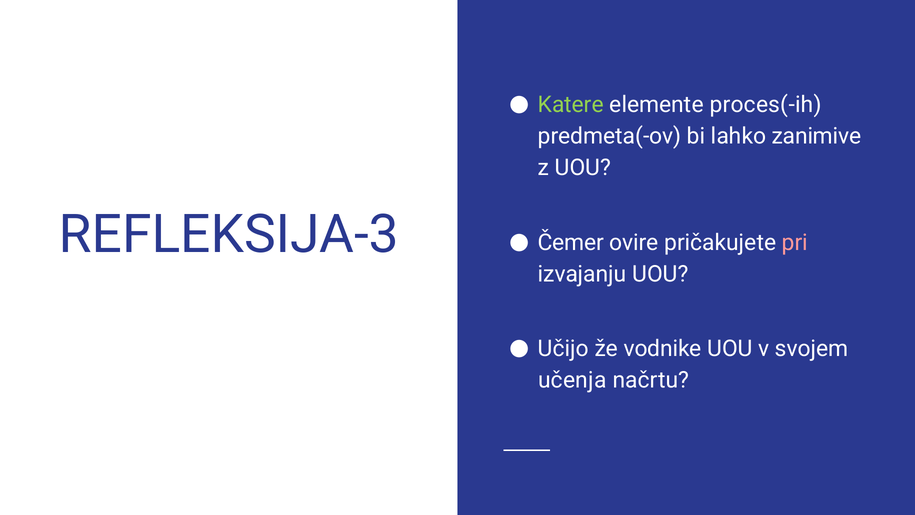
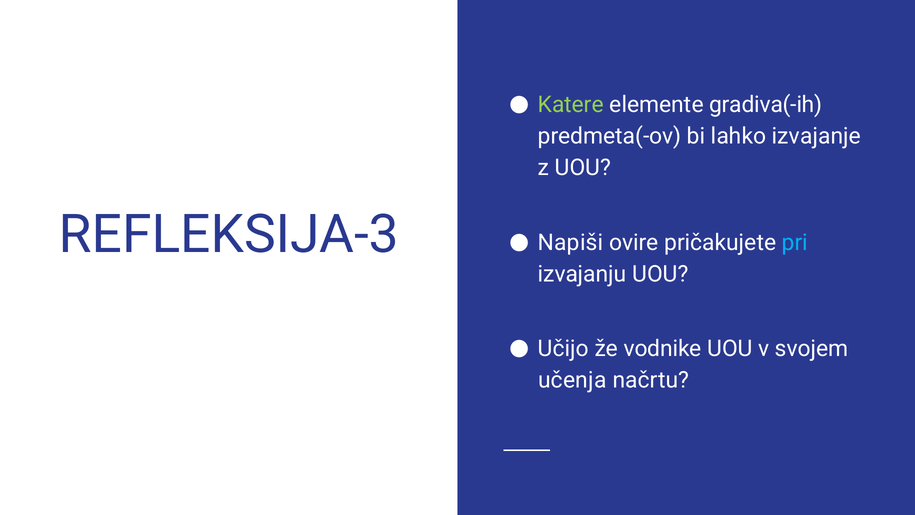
proces(-ih: proces(-ih -> gradiva(-ih
zanimive: zanimive -> izvajanje
Čemer: Čemer -> Napiši
pri colour: pink -> light blue
